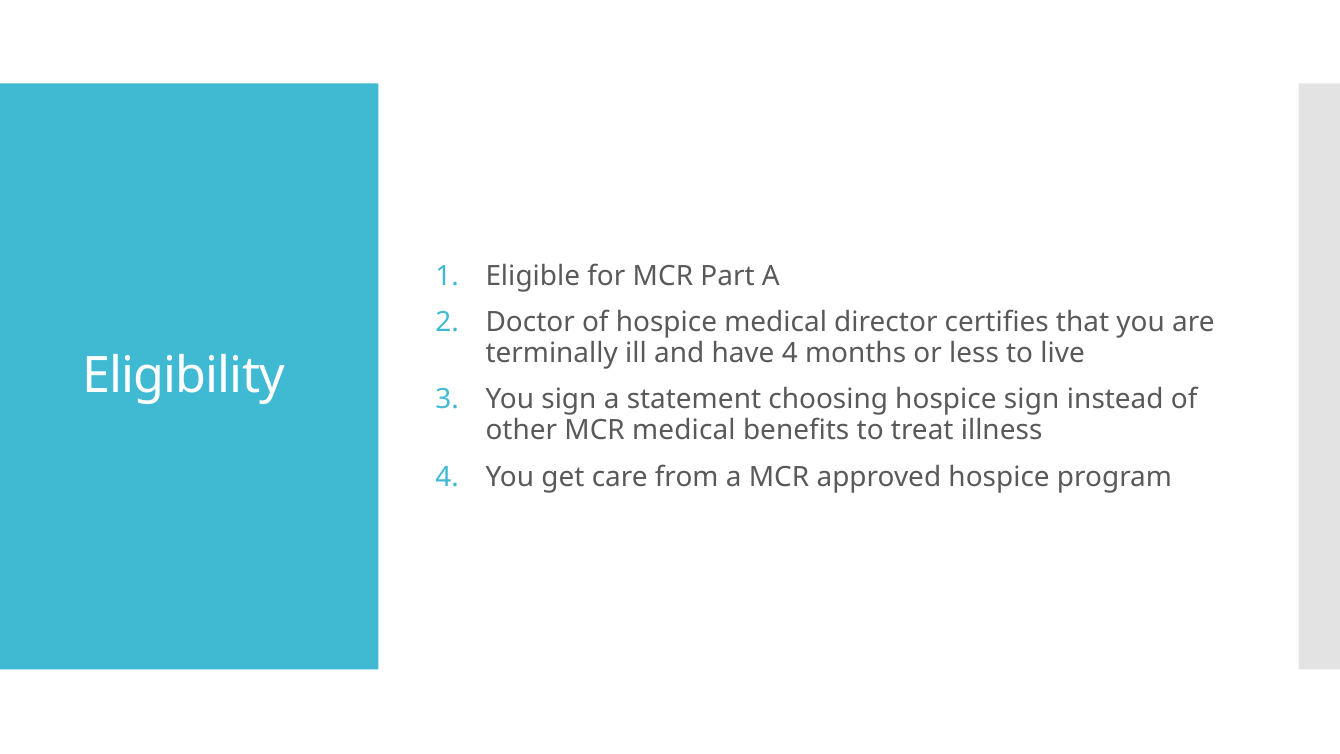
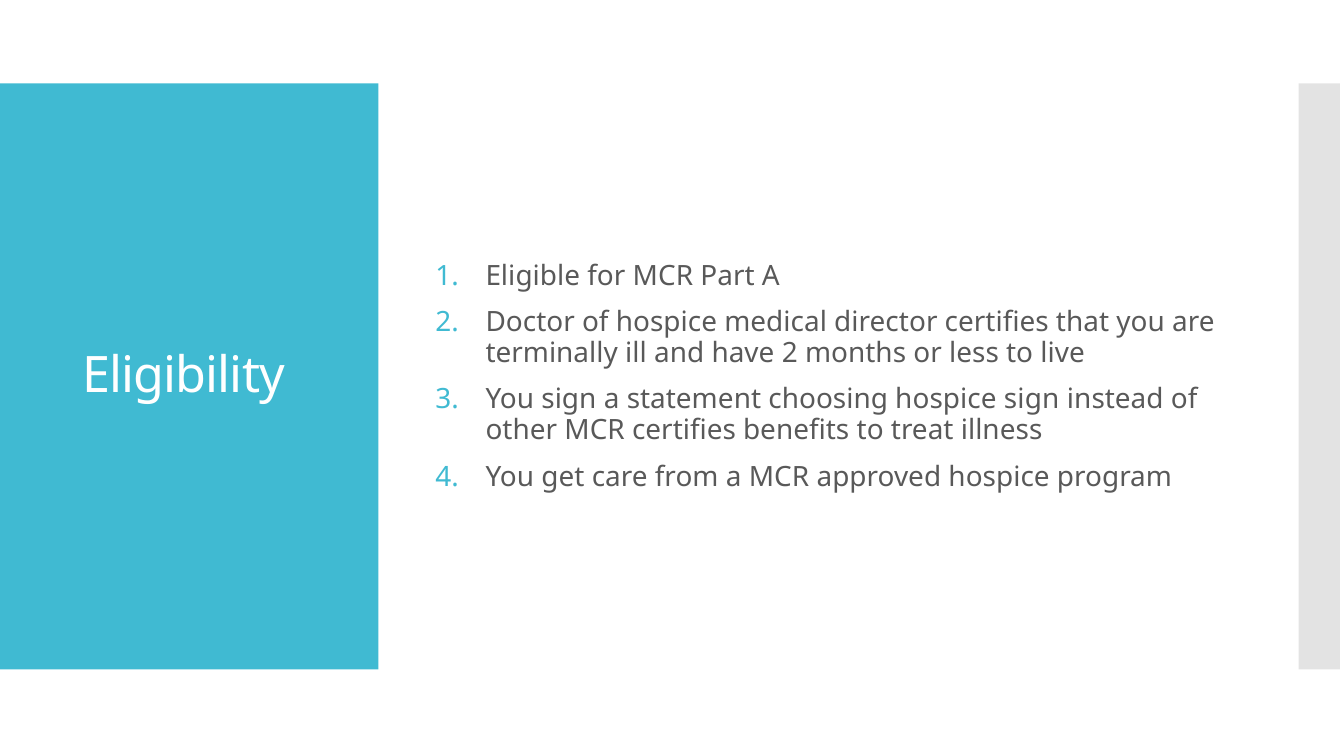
have 4: 4 -> 2
MCR medical: medical -> certifies
